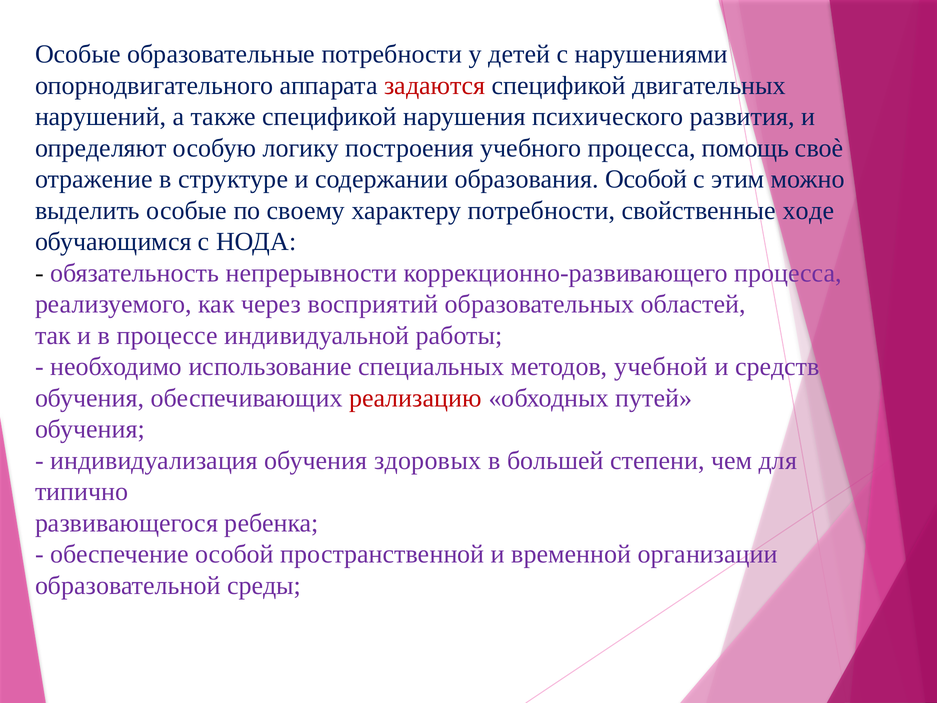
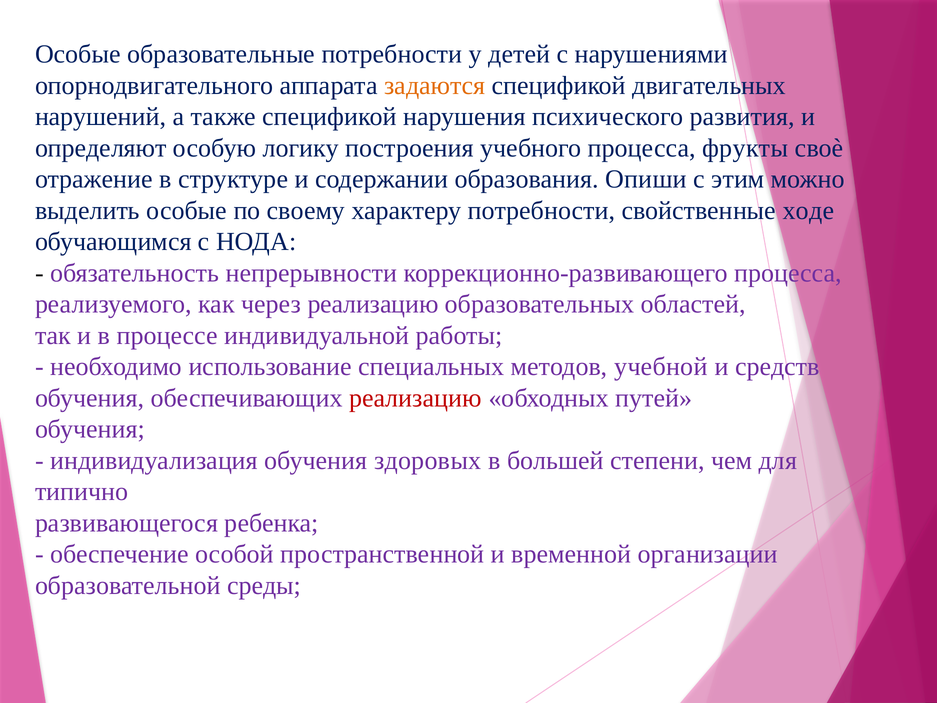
задаются colour: red -> orange
помощь: помощь -> фрукты
образования Особой: Особой -> Опиши
через восприятий: восприятий -> реализацию
